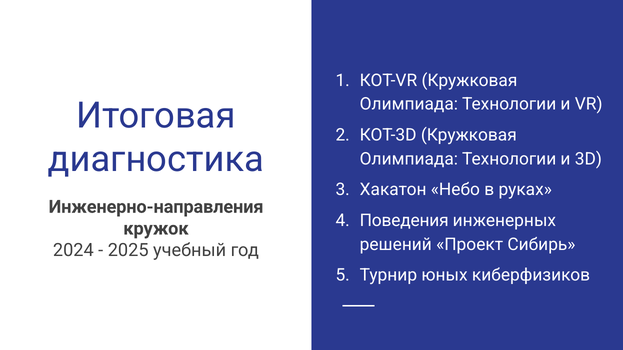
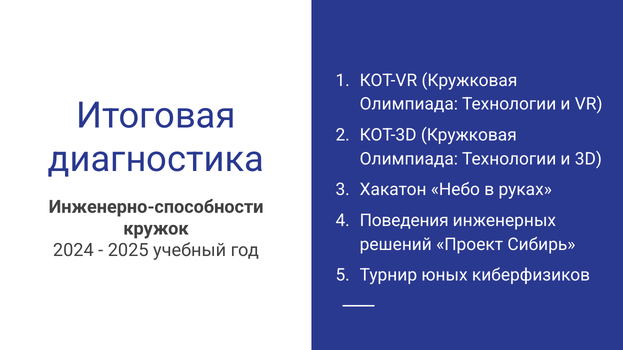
Инженерно-направления: Инженерно-направления -> Инженерно-способности
